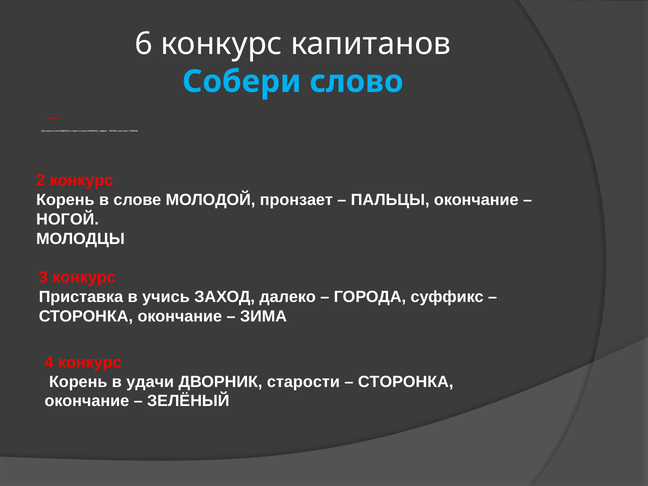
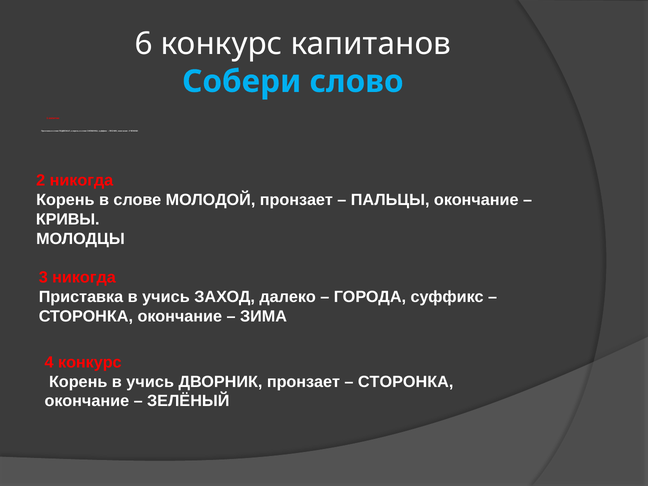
2 конкурс: конкурс -> никогда
НОГОЙ: НОГОЙ -> КРИВЫ
3 конкурс: конкурс -> никогда
Корень в удачи: удачи -> учись
ДВОРНИК старости: старости -> пронзает
